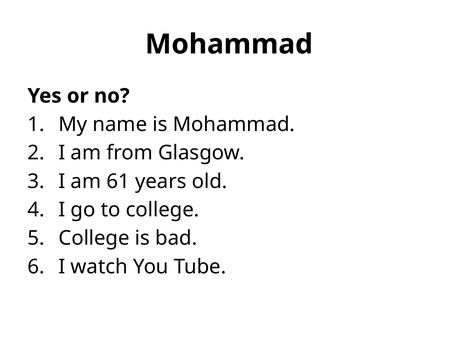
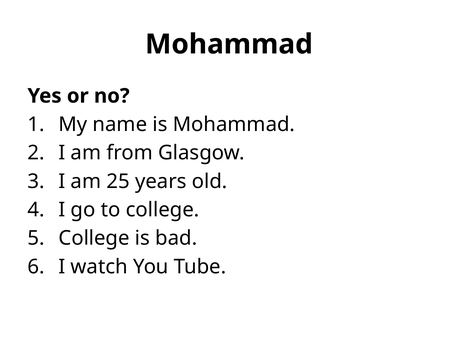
61: 61 -> 25
